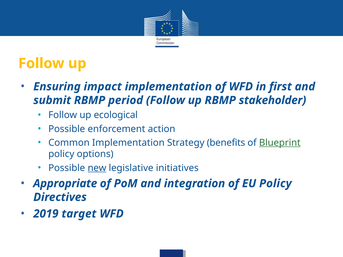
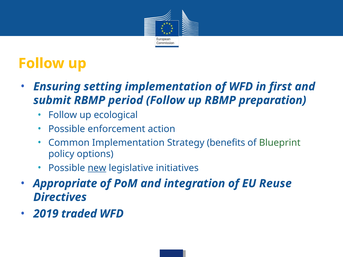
impact: impact -> setting
stakeholder: stakeholder -> preparation
Blueprint underline: present -> none
EU Policy: Policy -> Reuse
target: target -> traded
